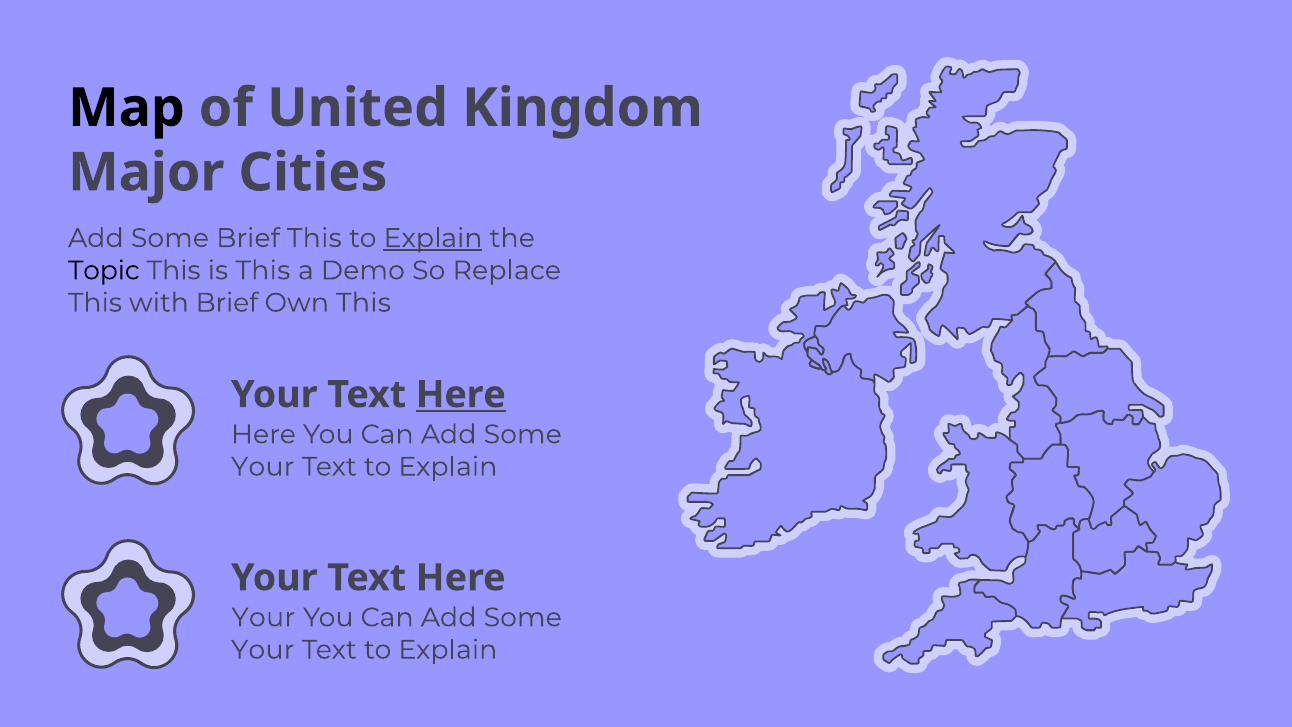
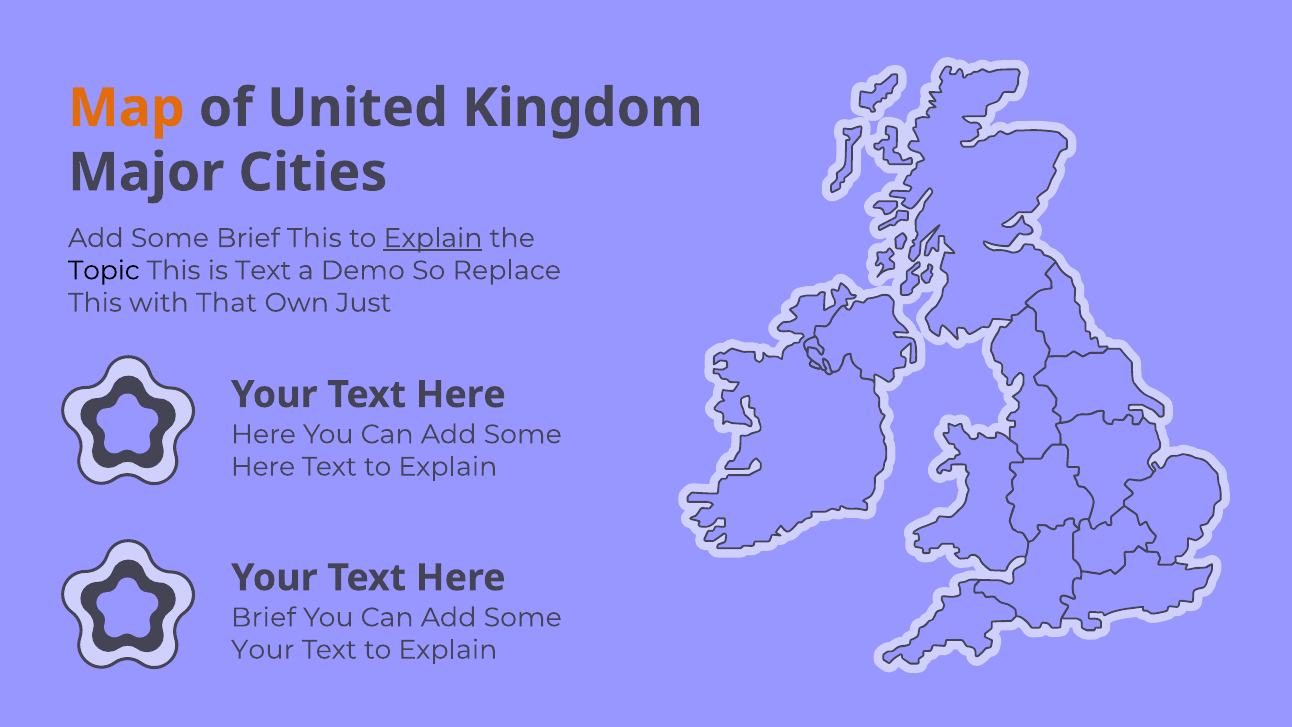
Map colour: black -> orange
is This: This -> Text
with Brief: Brief -> That
Own This: This -> Just
Here at (461, 395) underline: present -> none
Your at (263, 467): Your -> Here
Your at (263, 617): Your -> Brief
